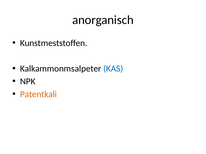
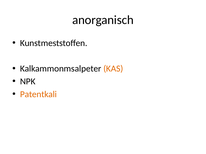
KAS colour: blue -> orange
